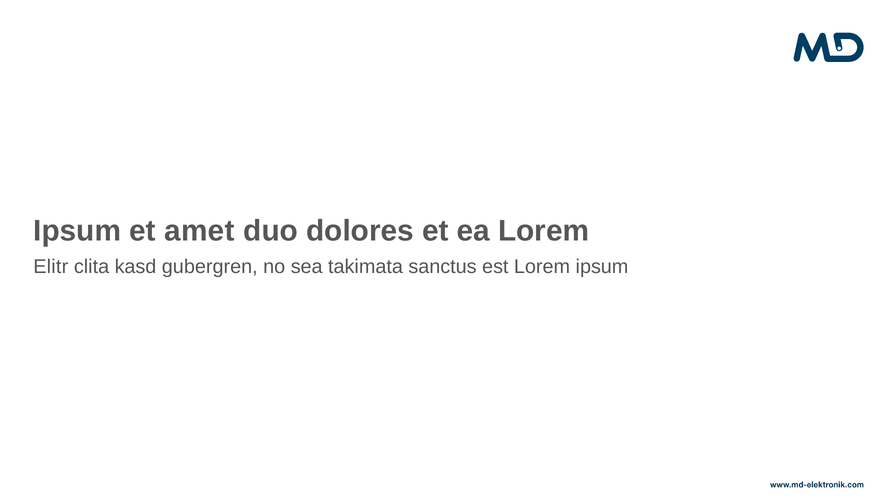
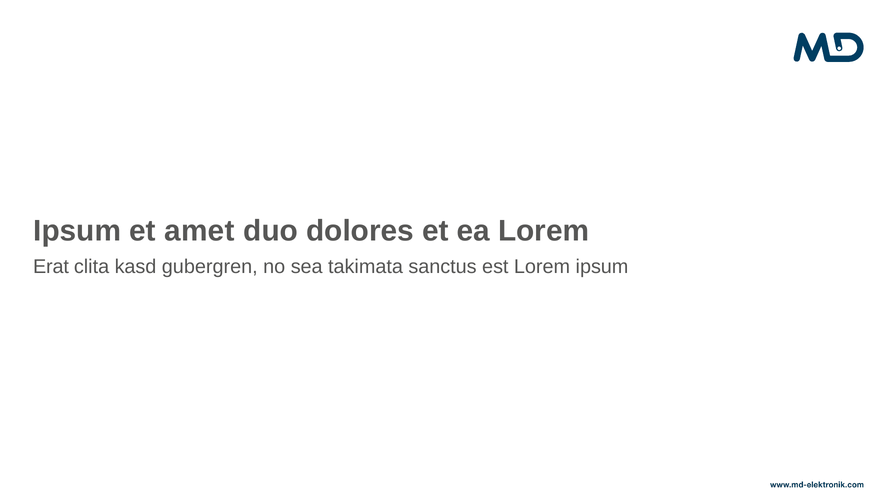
Elitr: Elitr -> Erat
